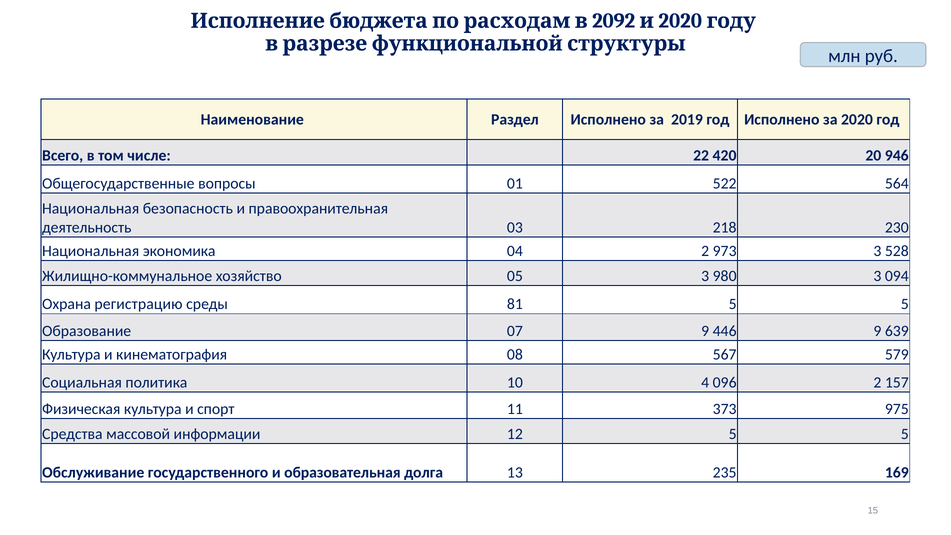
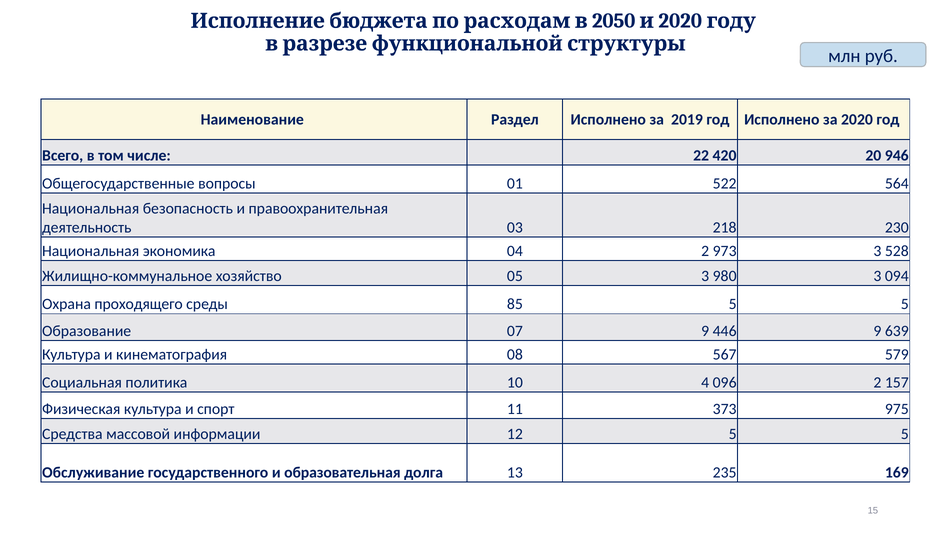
2092: 2092 -> 2050
регистрацию: регистрацию -> проходящего
81: 81 -> 85
